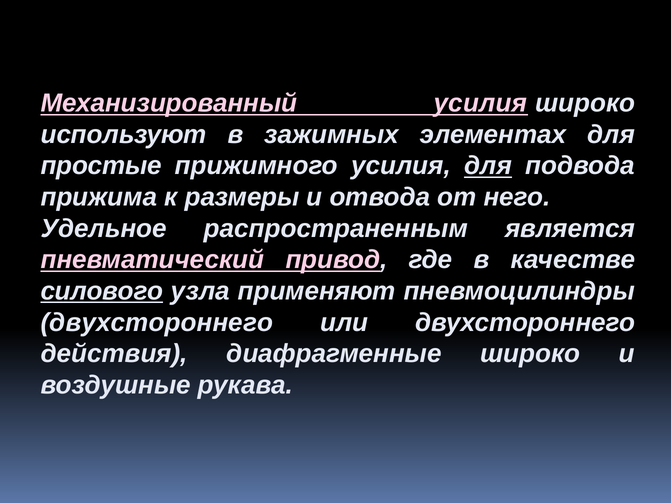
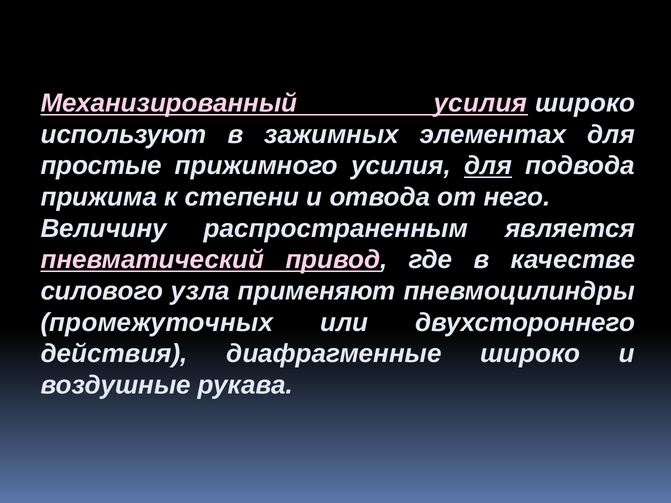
размеры: размеры -> степени
Удельное: Удельное -> Величину
силового underline: present -> none
двухстороннего at (157, 323): двухстороннего -> промежуточных
